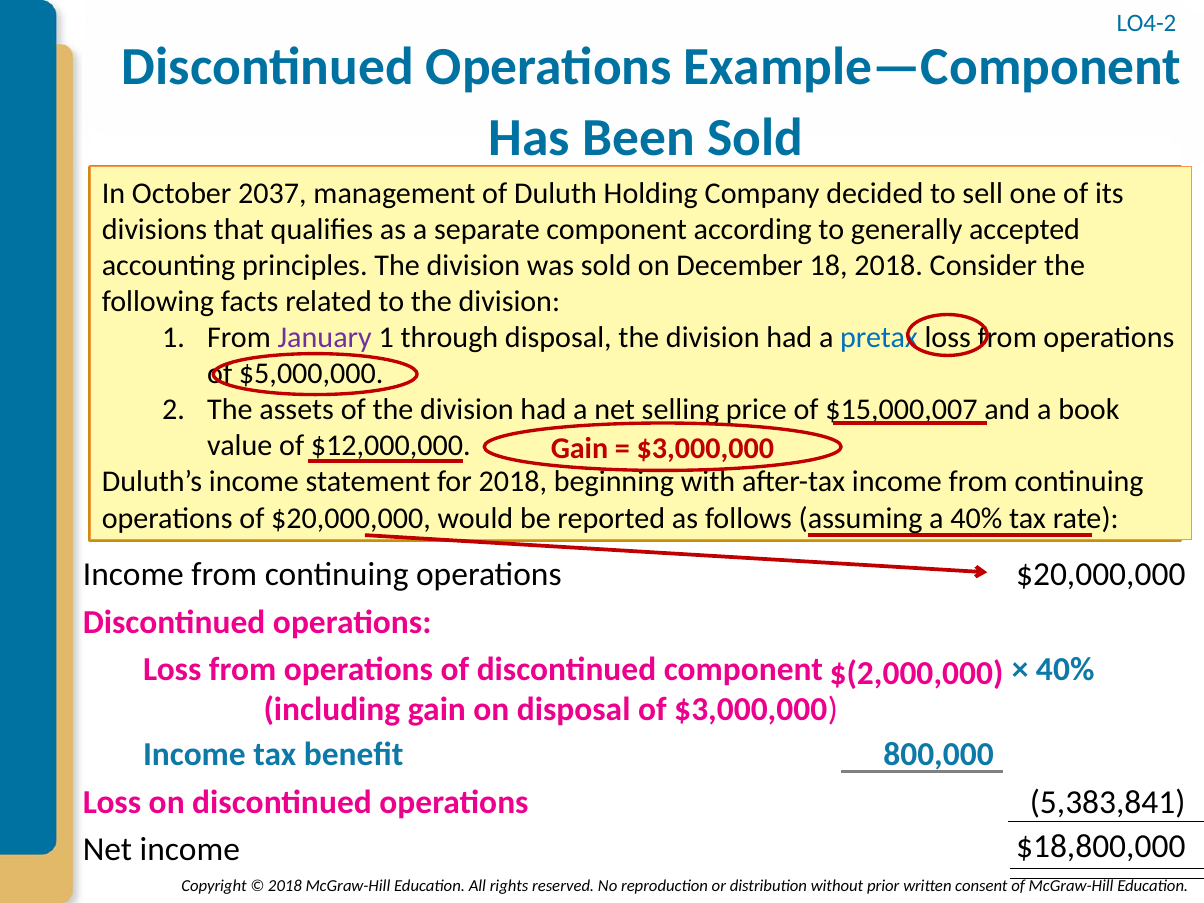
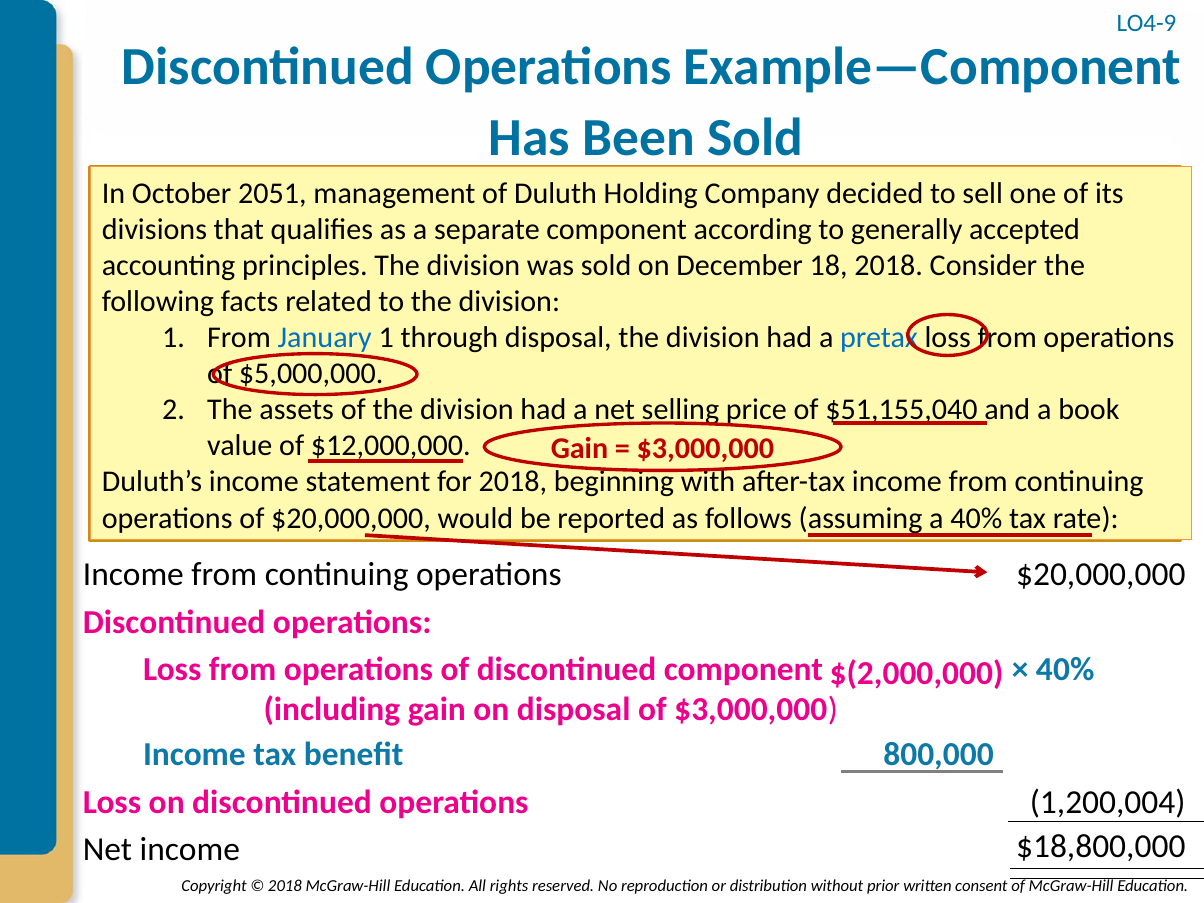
LO4-2: LO4-2 -> LO4-9
2037: 2037 -> 2051
January colour: purple -> blue
$15,000,007: $15,000,007 -> $51,155,040
5,383,841: 5,383,841 -> 1,200,004
